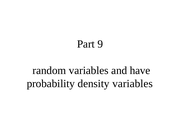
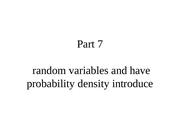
9: 9 -> 7
density variables: variables -> introduce
